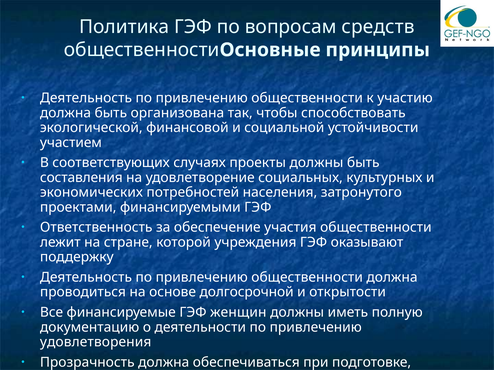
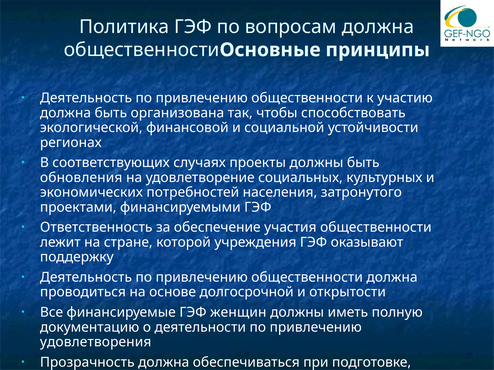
вопросам средств: средств -> должна
участием: участием -> регионах
составления: составления -> обновления
